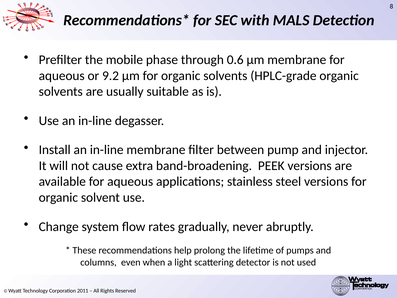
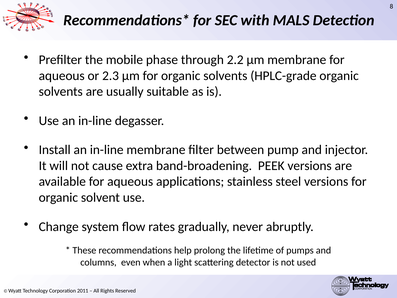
0.6: 0.6 -> 2.2
9.2: 9.2 -> 2.3
